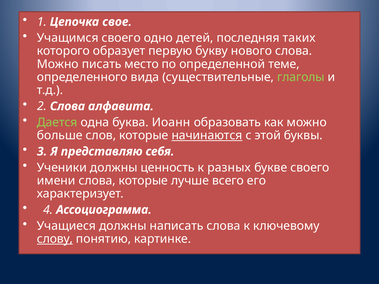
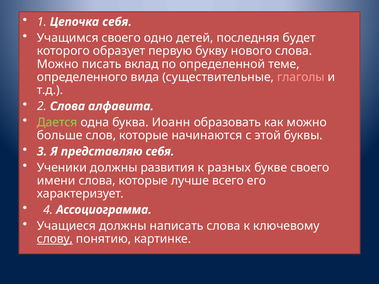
Цепочка свое: свое -> себя
таких: таких -> будет
место: место -> вклад
глаголы colour: light green -> pink
начинаются underline: present -> none
ценность: ценность -> развития
